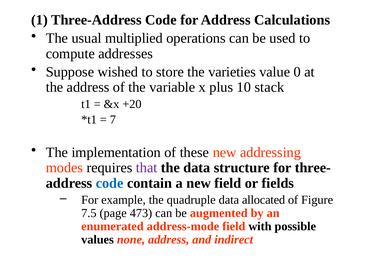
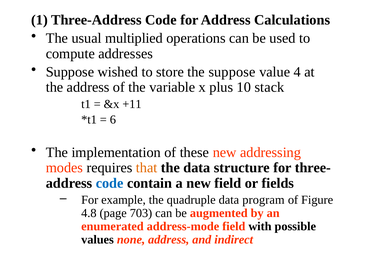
the varieties: varieties -> suppose
0: 0 -> 4
+20: +20 -> +11
7: 7 -> 6
that colour: purple -> orange
allocated: allocated -> program
7.5: 7.5 -> 4.8
473: 473 -> 703
